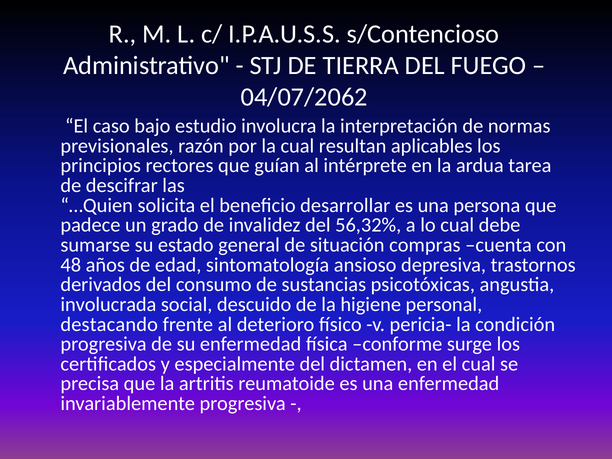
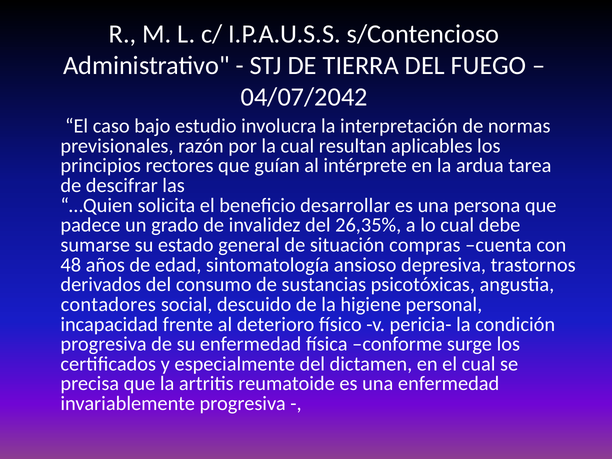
04/07/2062: 04/07/2062 -> 04/07/2042
56,32%: 56,32% -> 26,35%
involucrada: involucrada -> contadores
destacando: destacando -> incapacidad
